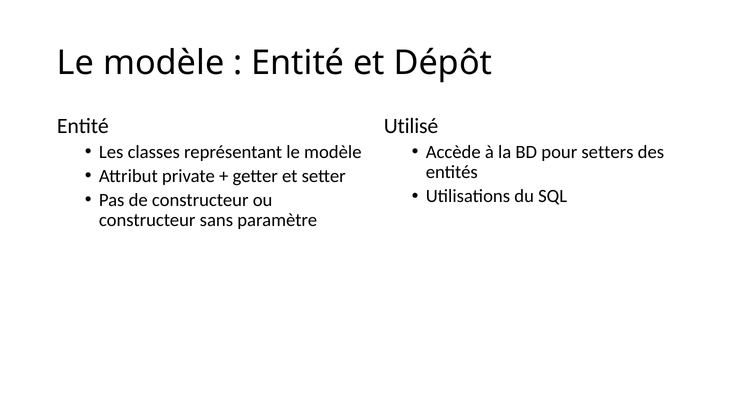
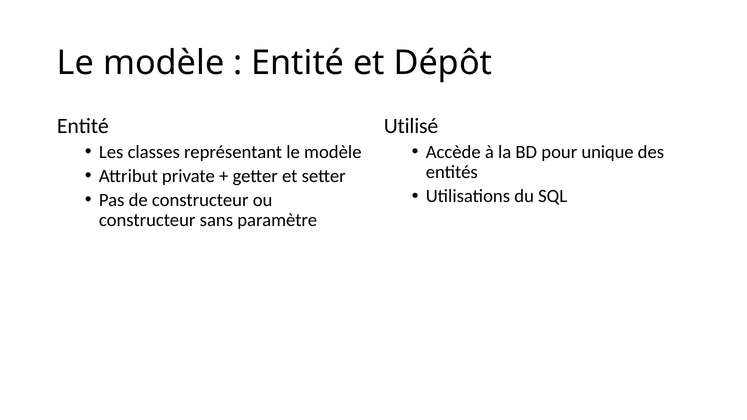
setters: setters -> unique
